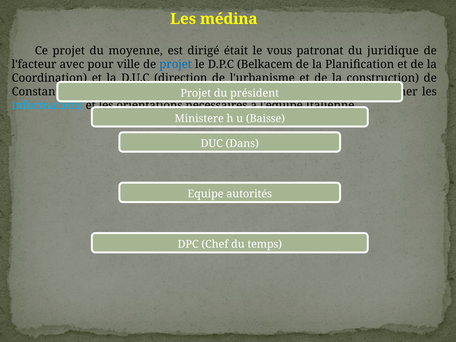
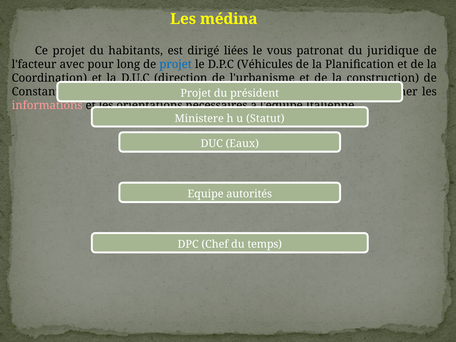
moyenne: moyenne -> habitants
était: était -> liées
ville: ville -> long
Belkacem: Belkacem -> Véhicules
informations colour: light blue -> pink
Baisse: Baisse -> Statut
Dans: Dans -> Eaux
